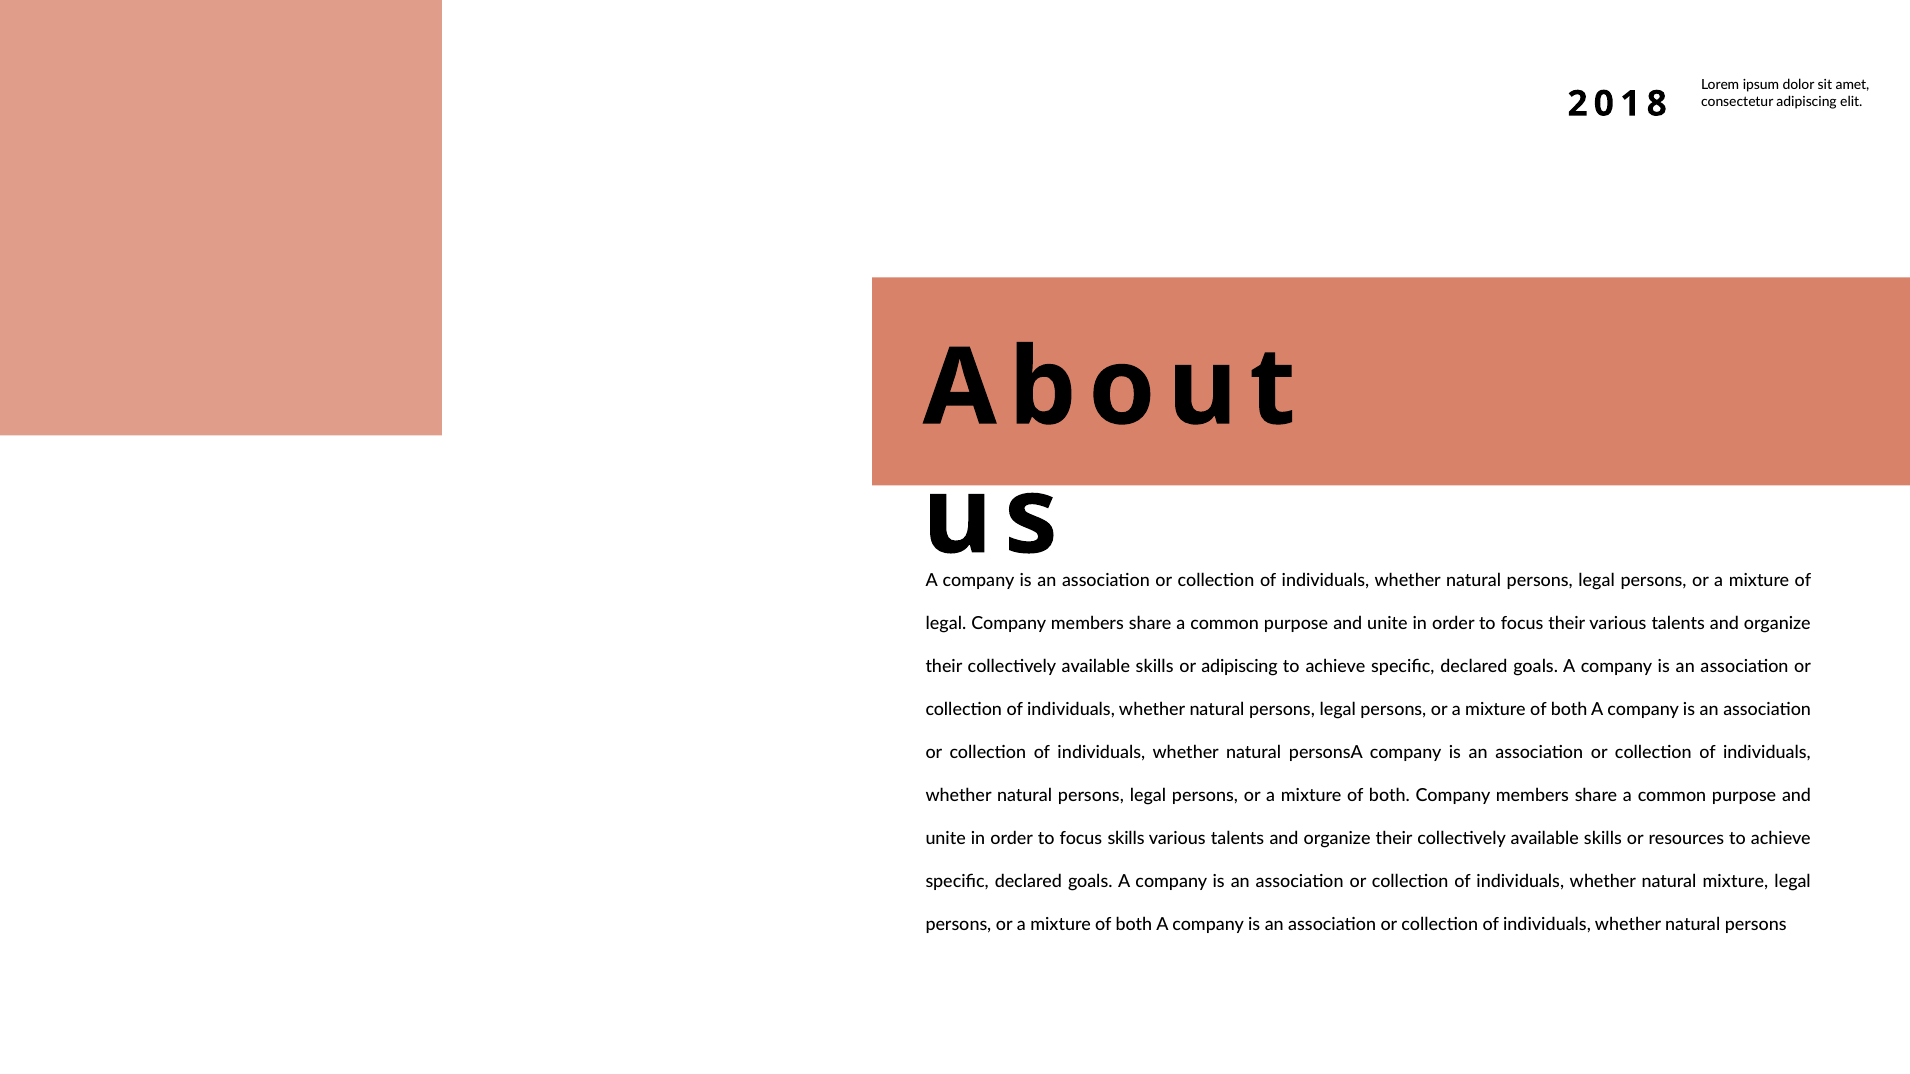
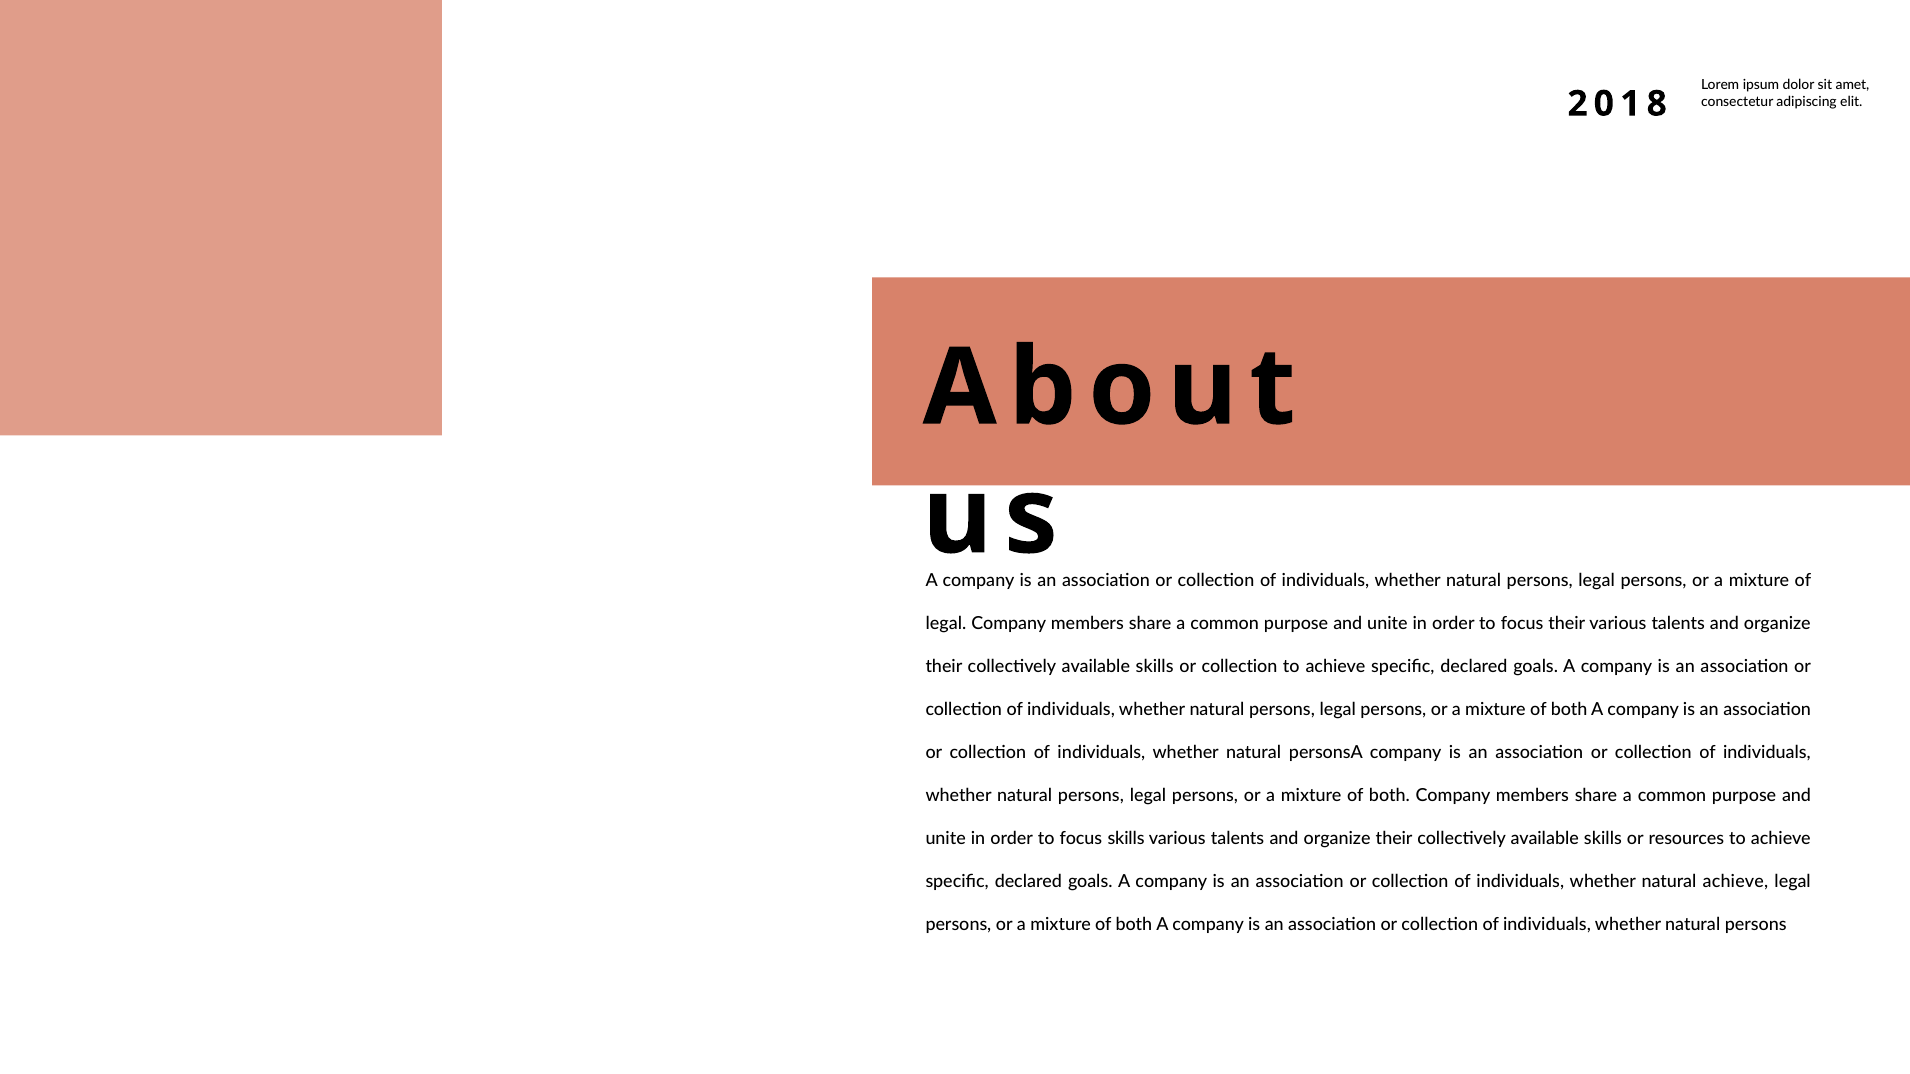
skills or adipiscing: adipiscing -> collection
natural mixture: mixture -> achieve
